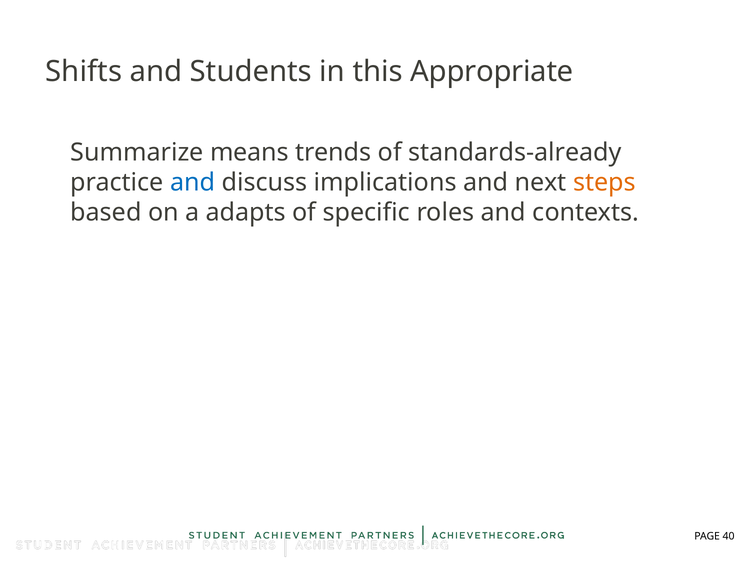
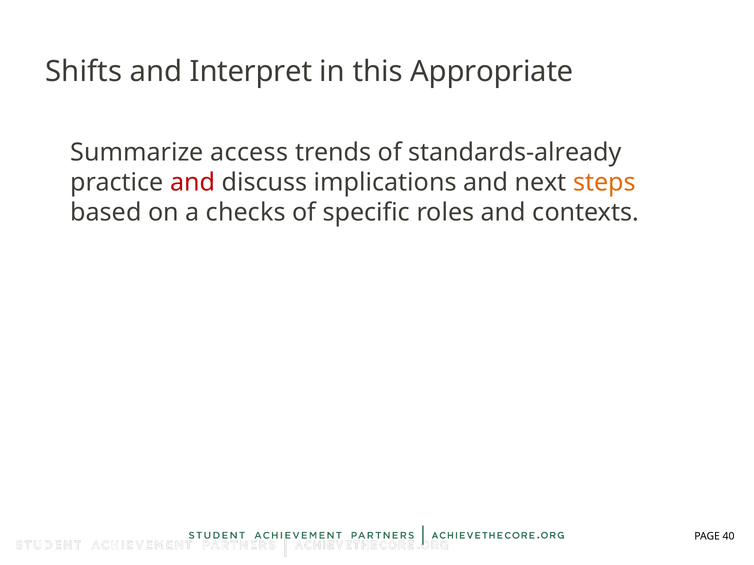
Students: Students -> Interpret
means: means -> access
and at (193, 183) colour: blue -> red
adapts: adapts -> checks
